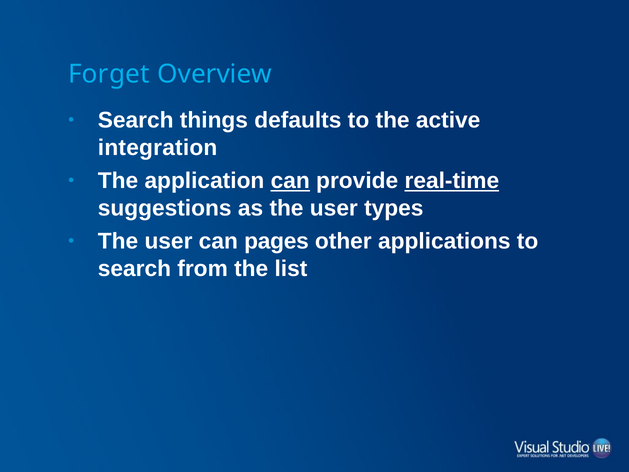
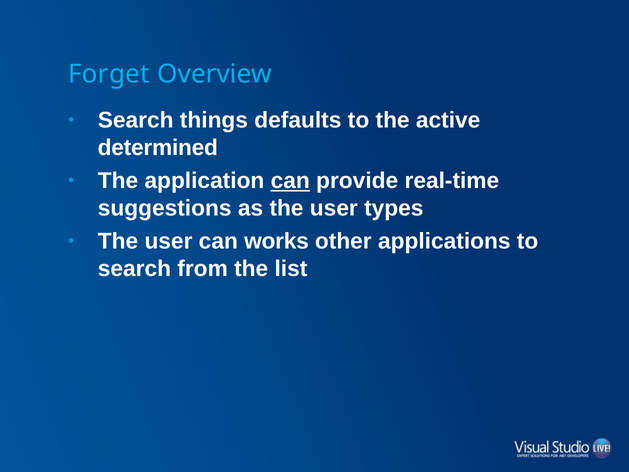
integration: integration -> determined
real-time underline: present -> none
pages: pages -> works
